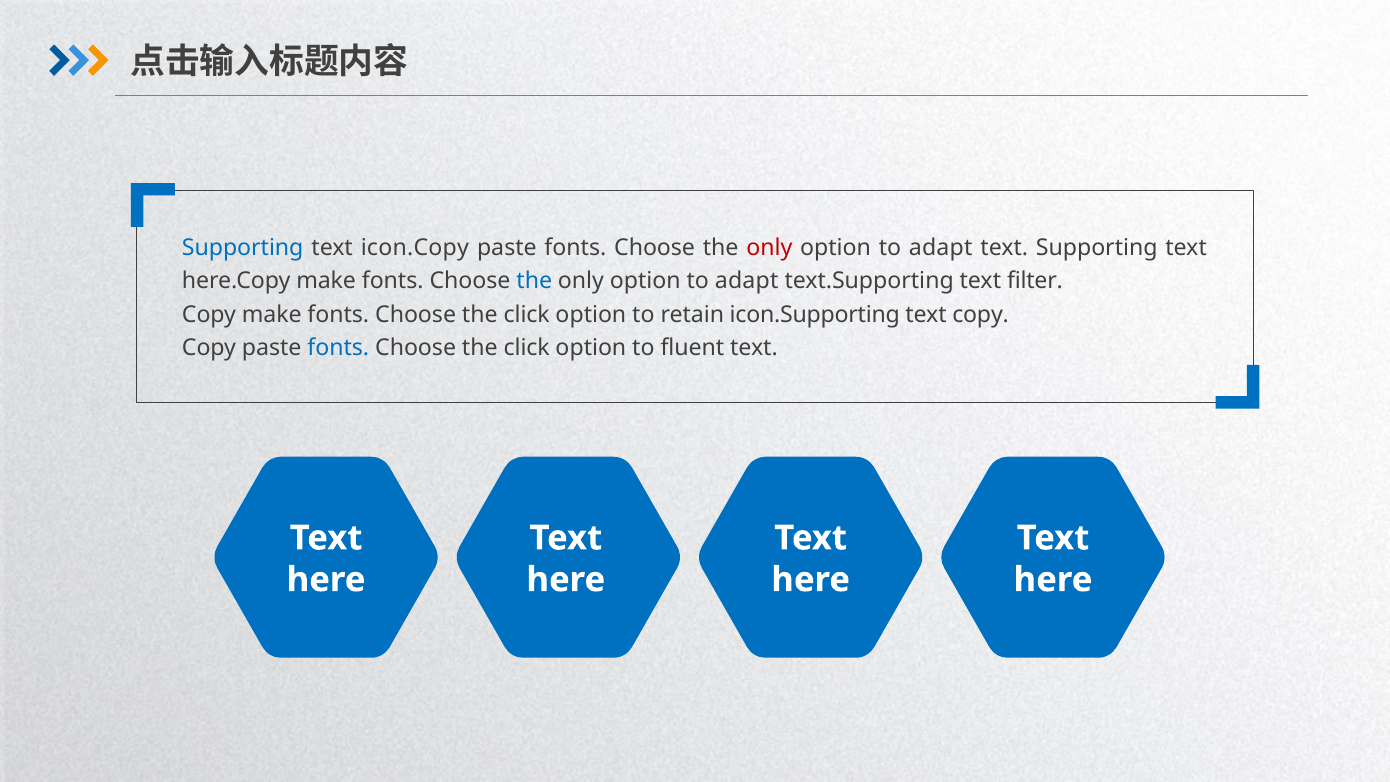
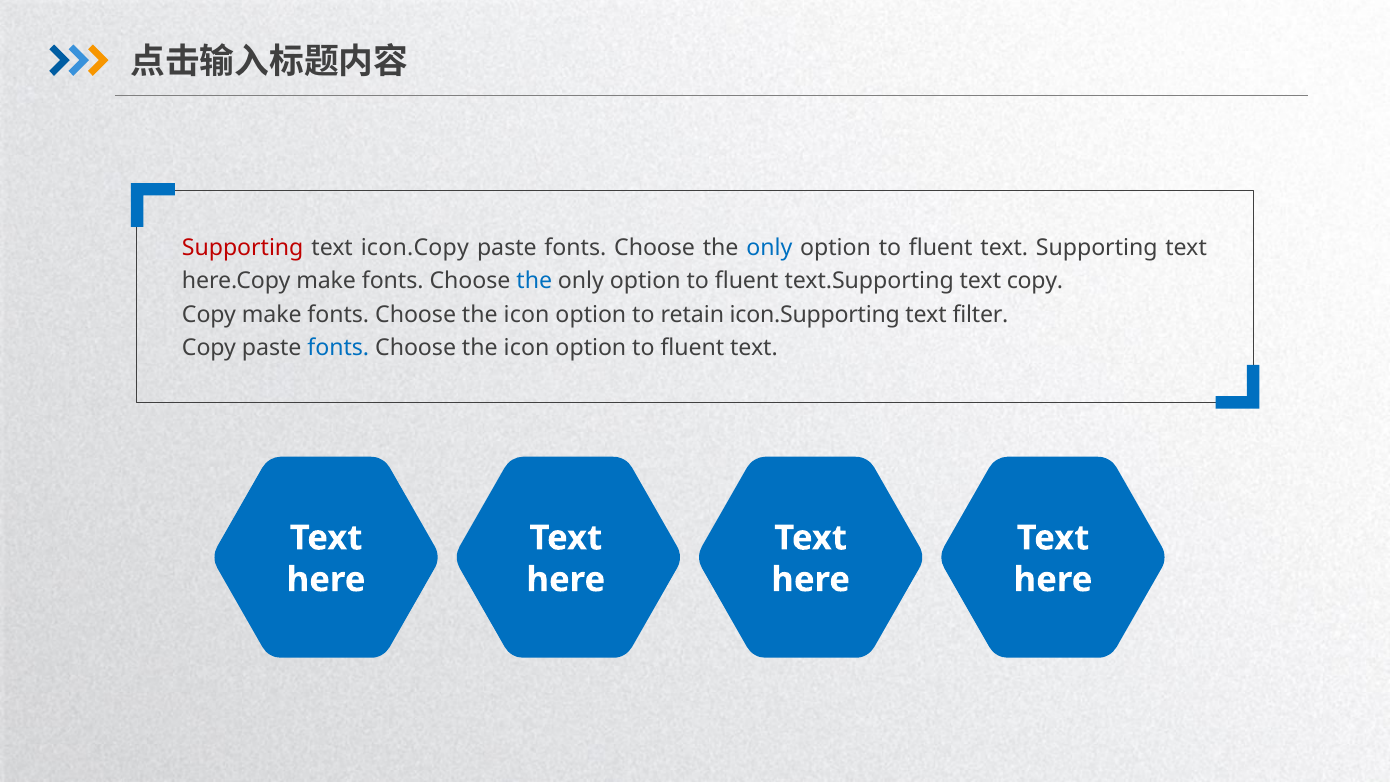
Supporting at (243, 248) colour: blue -> red
only at (769, 248) colour: red -> blue
adapt at (941, 248): adapt -> fluent
adapt at (747, 281): adapt -> fluent
text filter: filter -> copy
click at (527, 314): click -> icon
text copy: copy -> filter
click at (527, 348): click -> icon
